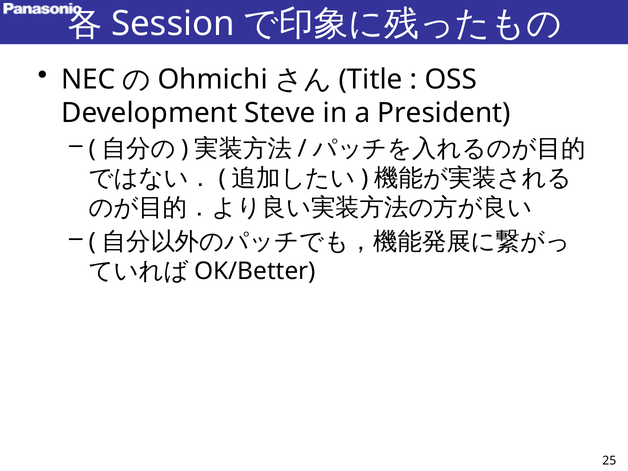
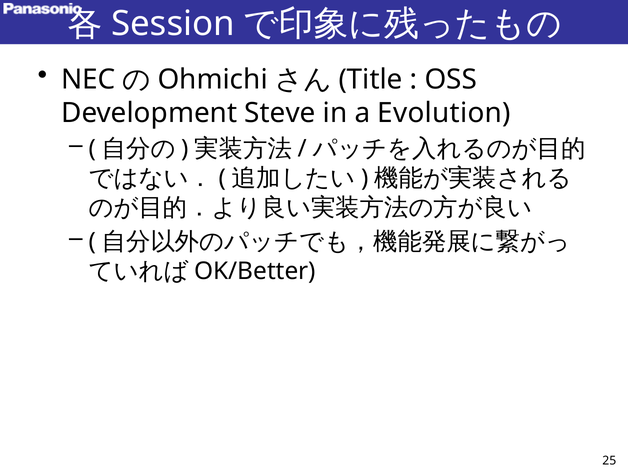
President: President -> Evolution
